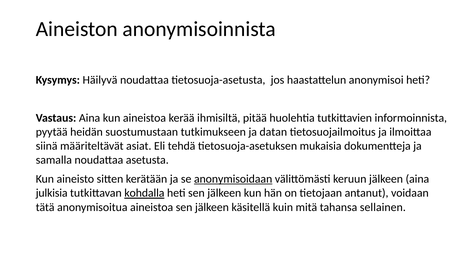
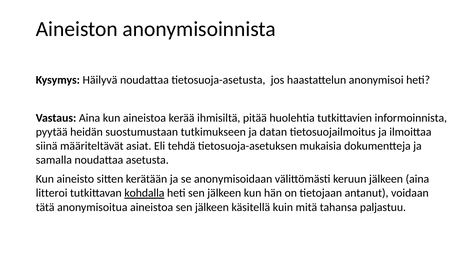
anonymisoidaan underline: present -> none
julkisia: julkisia -> litteroi
sellainen: sellainen -> paljastuu
